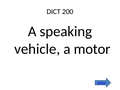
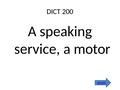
vehicle: vehicle -> service
